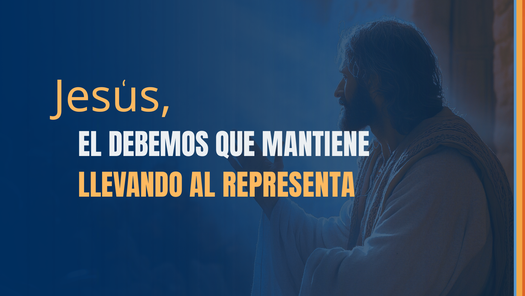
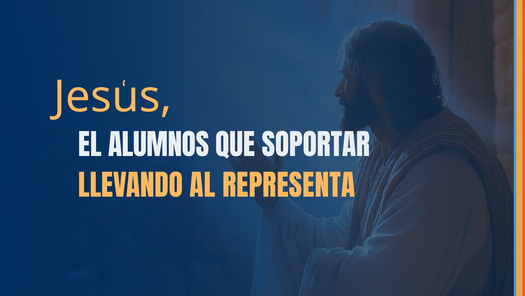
DEBEMOS: DEBEMOS -> ALUMNOS
MANTIENE: MANTIENE -> SOPORTAR
